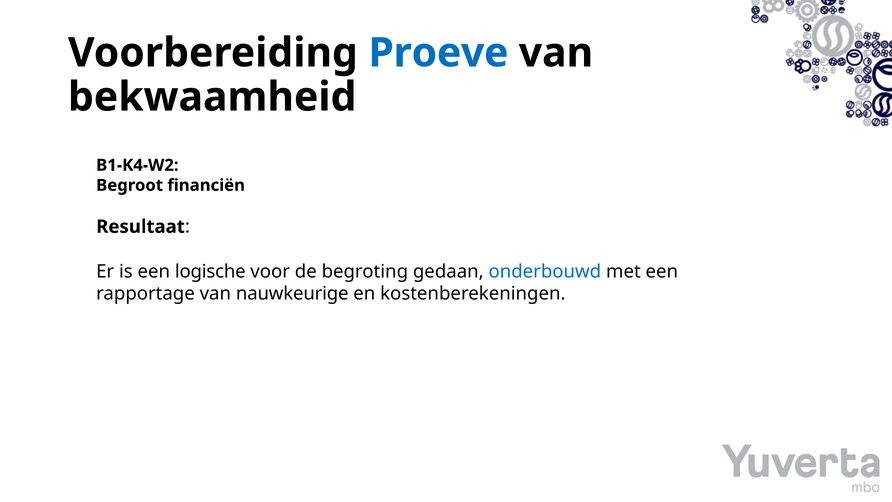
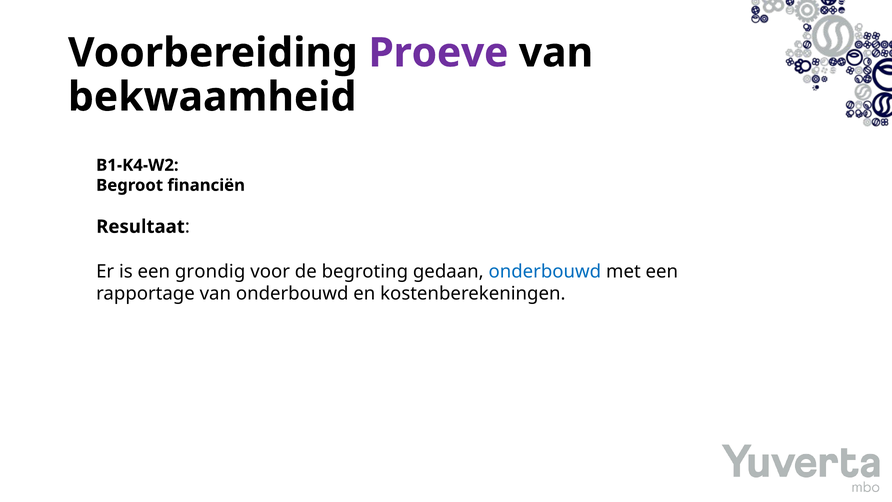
Proeve colour: blue -> purple
logische: logische -> grondig
van nauwkeurige: nauwkeurige -> onderbouwd
